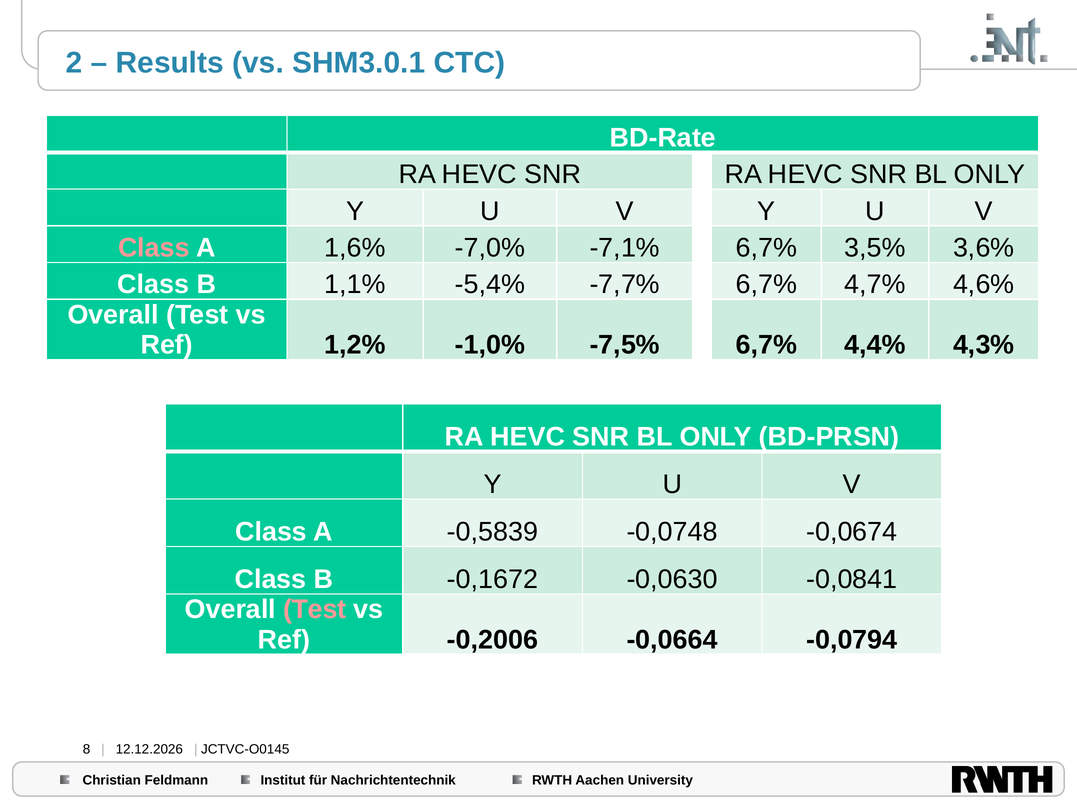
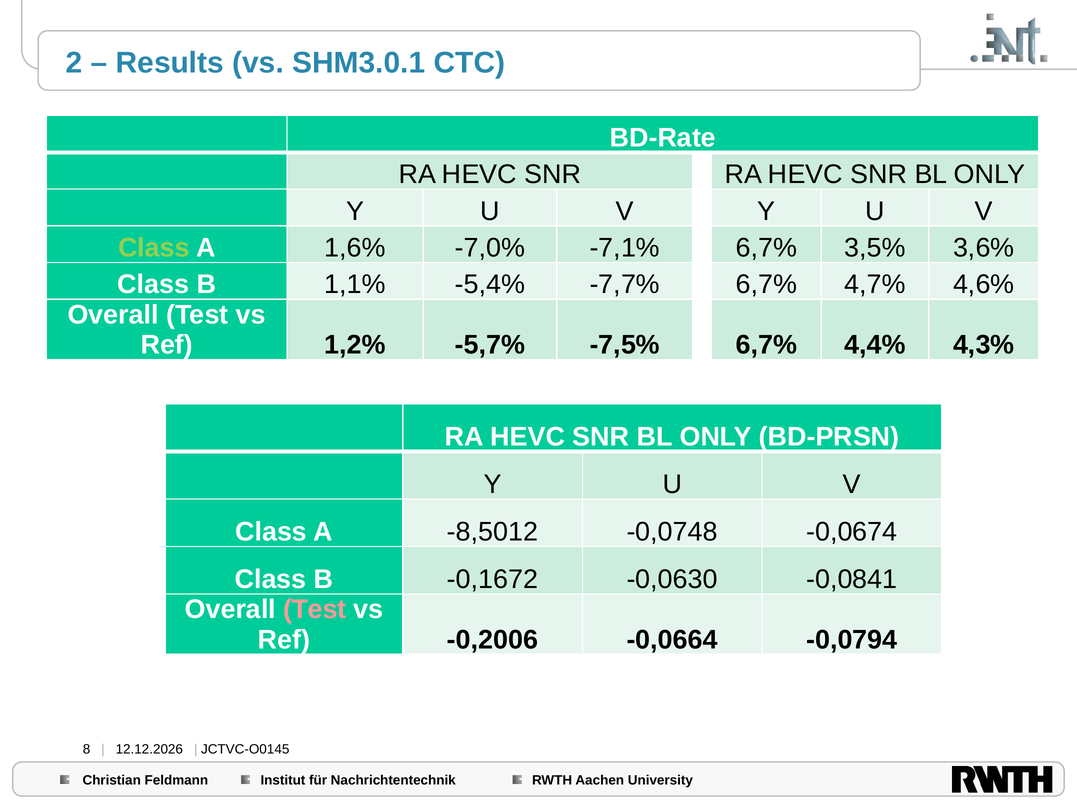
Class at (154, 248) colour: pink -> light green
-1,0%: -1,0% -> -5,7%
-0,5839: -0,5839 -> -8,5012
